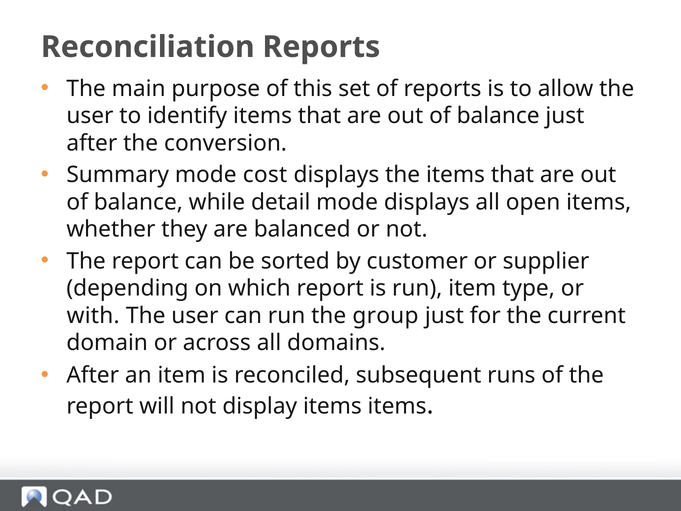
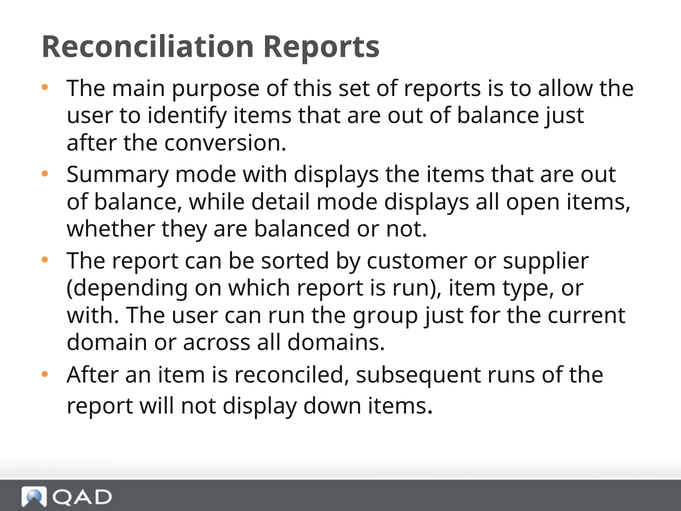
mode cost: cost -> with
display items: items -> down
